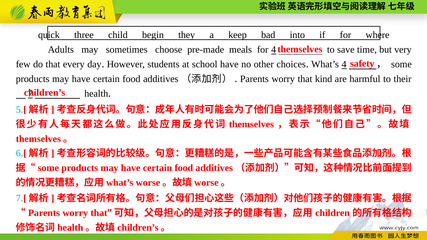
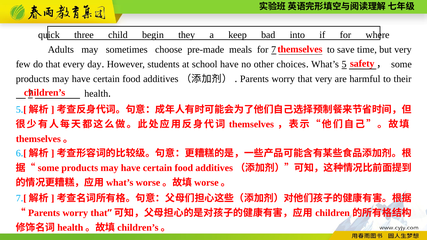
for 4: 4 -> 7
What’s 4: 4 -> 5
that kind: kind -> very
